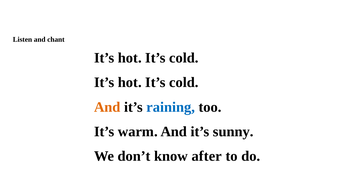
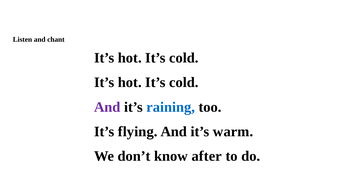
And at (107, 107) colour: orange -> purple
warm: warm -> flying
sunny: sunny -> warm
